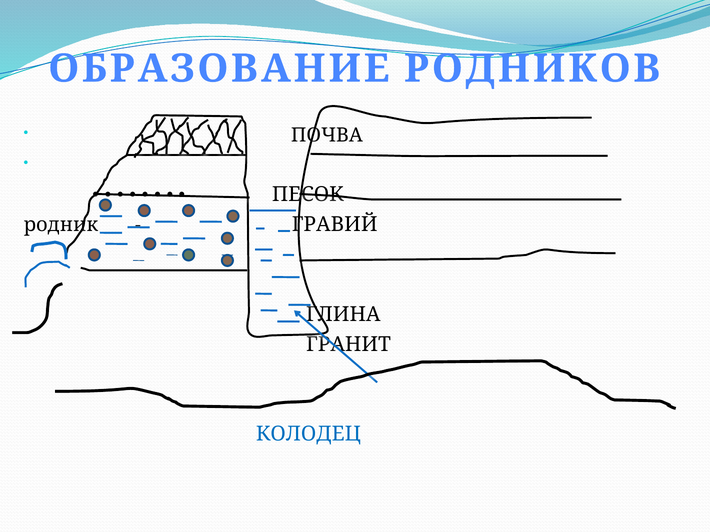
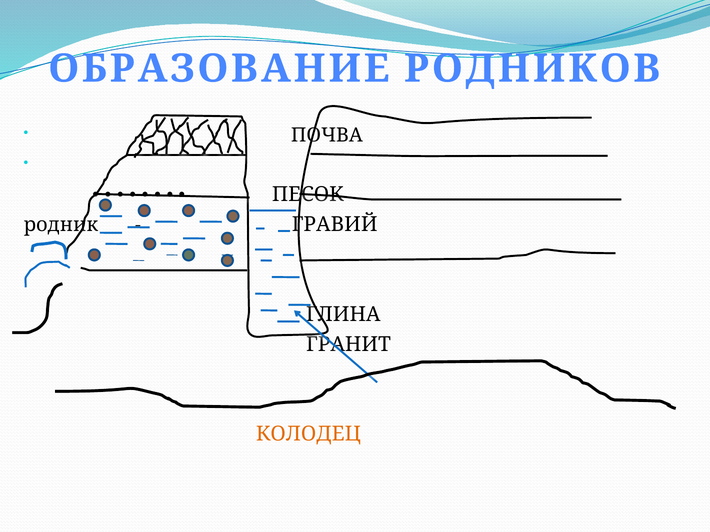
КОЛОДЕЦ colour: blue -> orange
